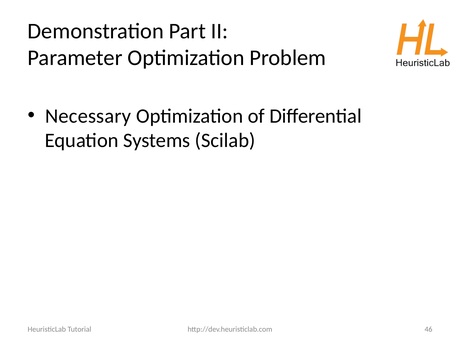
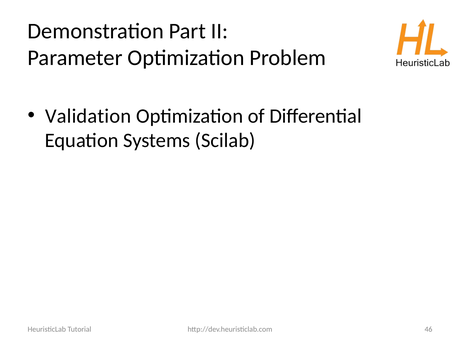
Necessary: Necessary -> Validation
